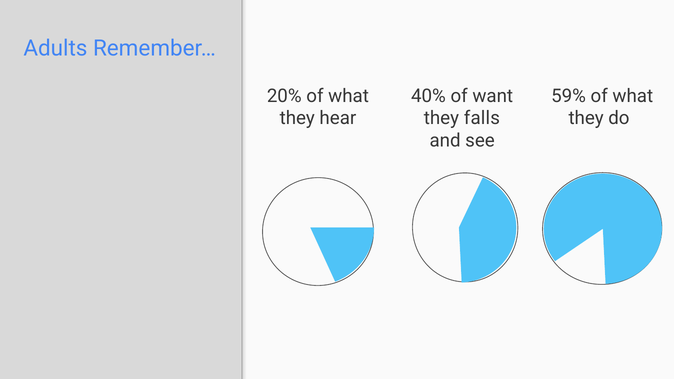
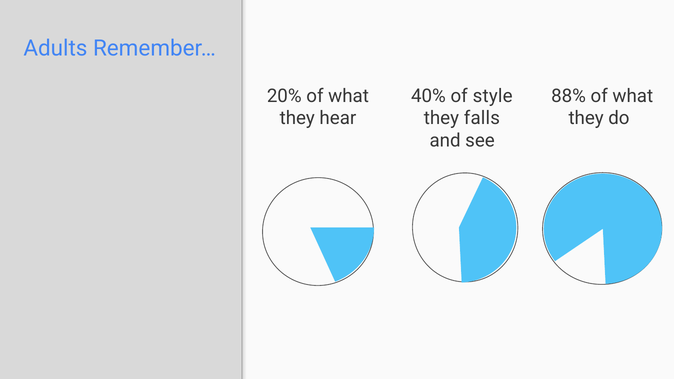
want: want -> style
59%: 59% -> 88%
